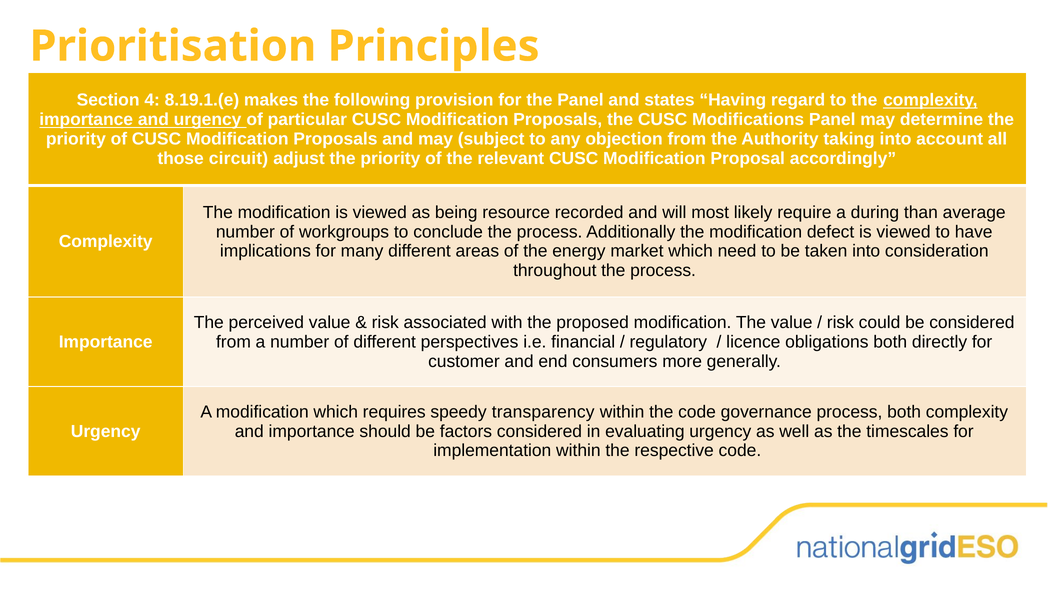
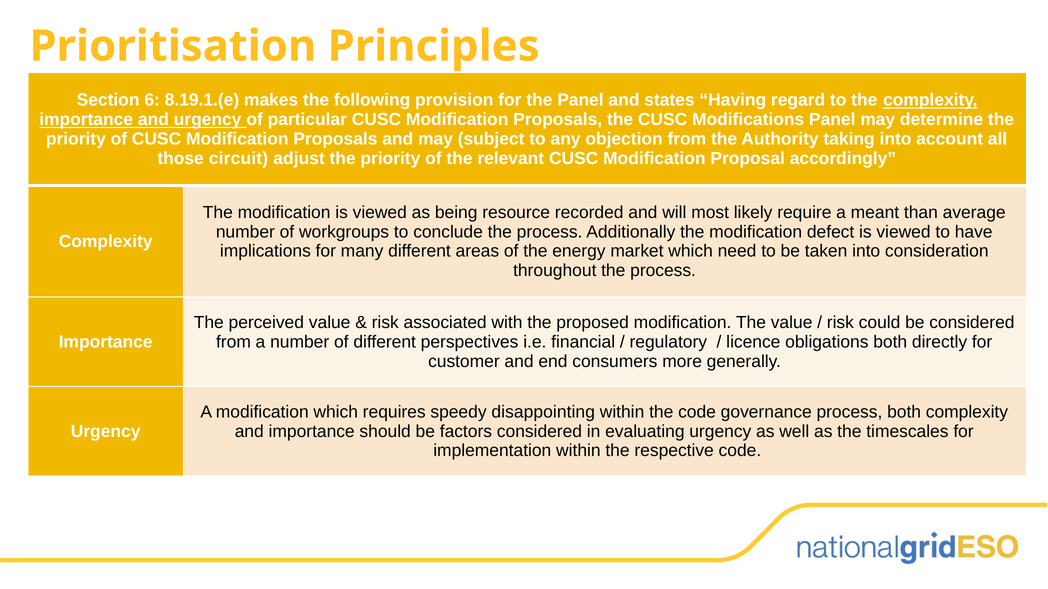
4: 4 -> 6
during: during -> meant
transparency: transparency -> disappointing
